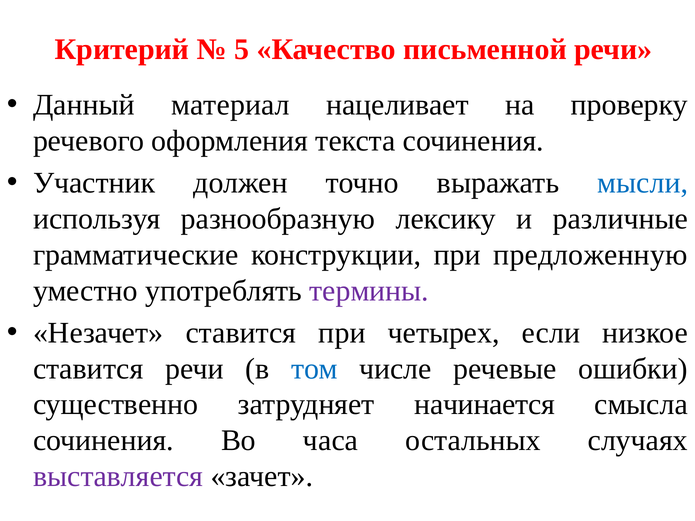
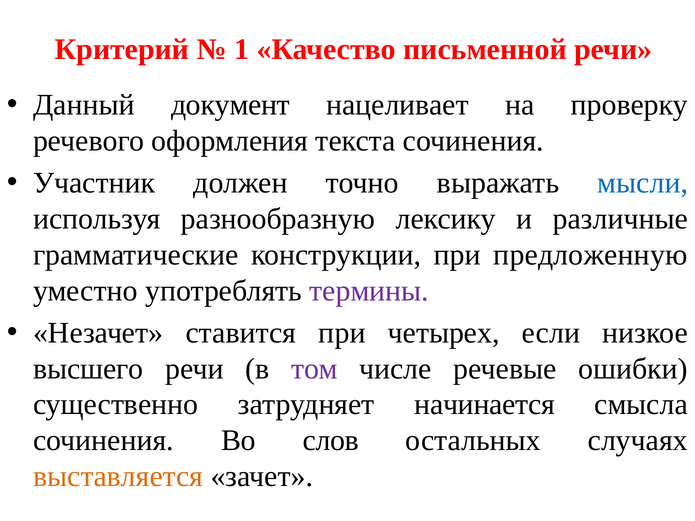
5: 5 -> 1
материал: материал -> документ
ставится at (88, 369): ставится -> высшего
том colour: blue -> purple
часа: часа -> слов
выставляется colour: purple -> orange
